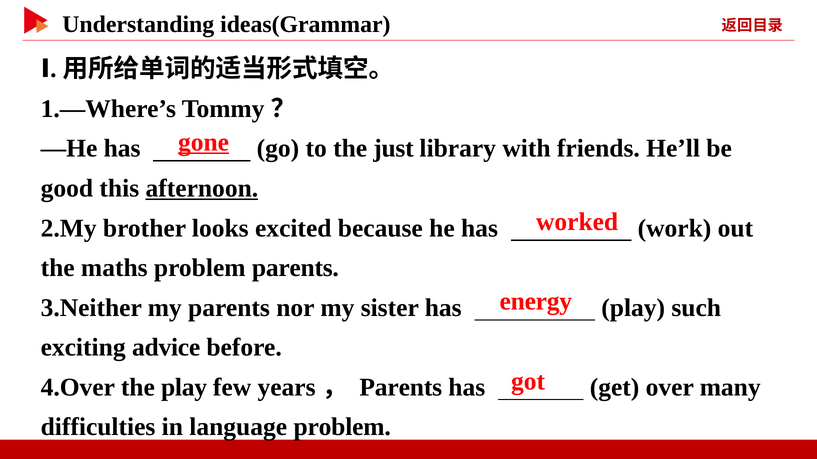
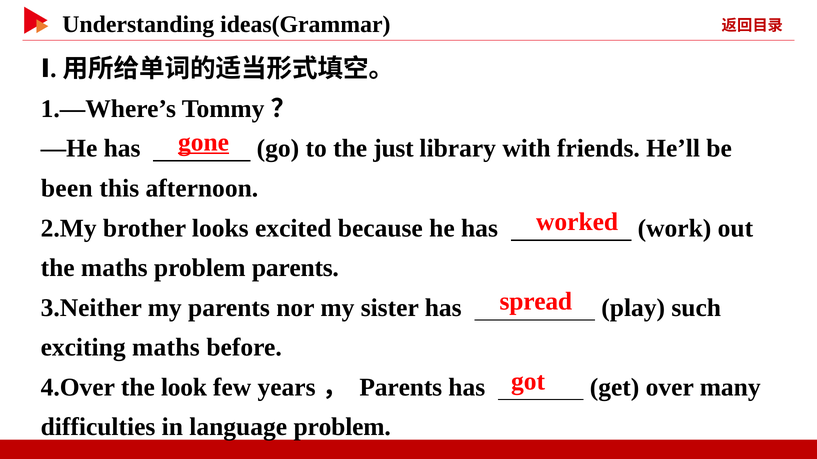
good: good -> been
afternoon underline: present -> none
energy: energy -> spread
exciting advice: advice -> maths
the play: play -> look
